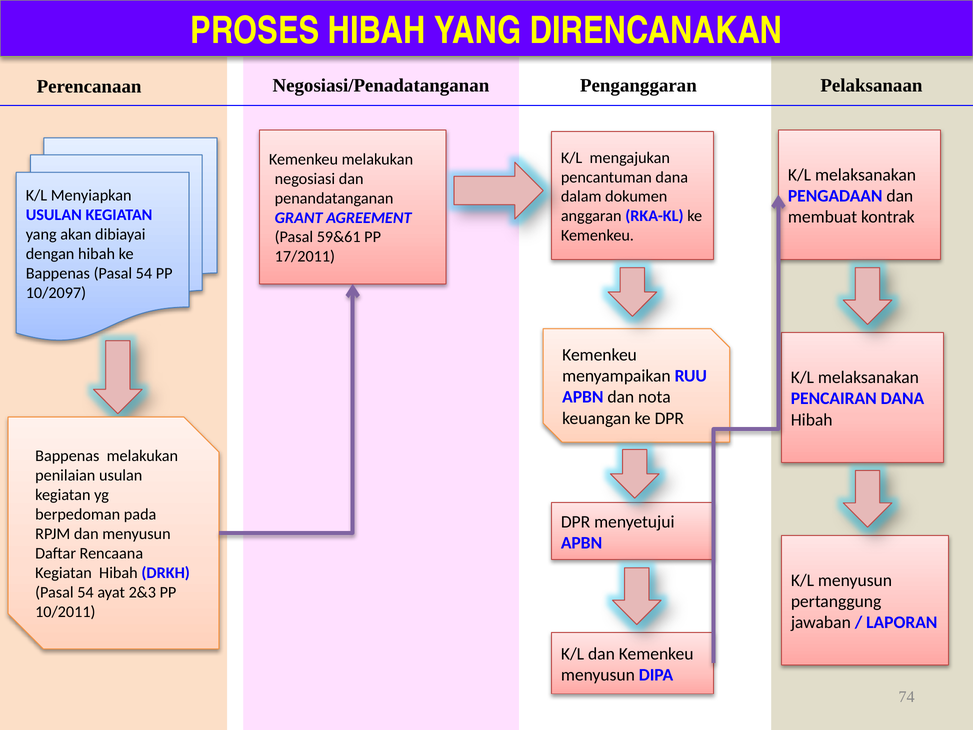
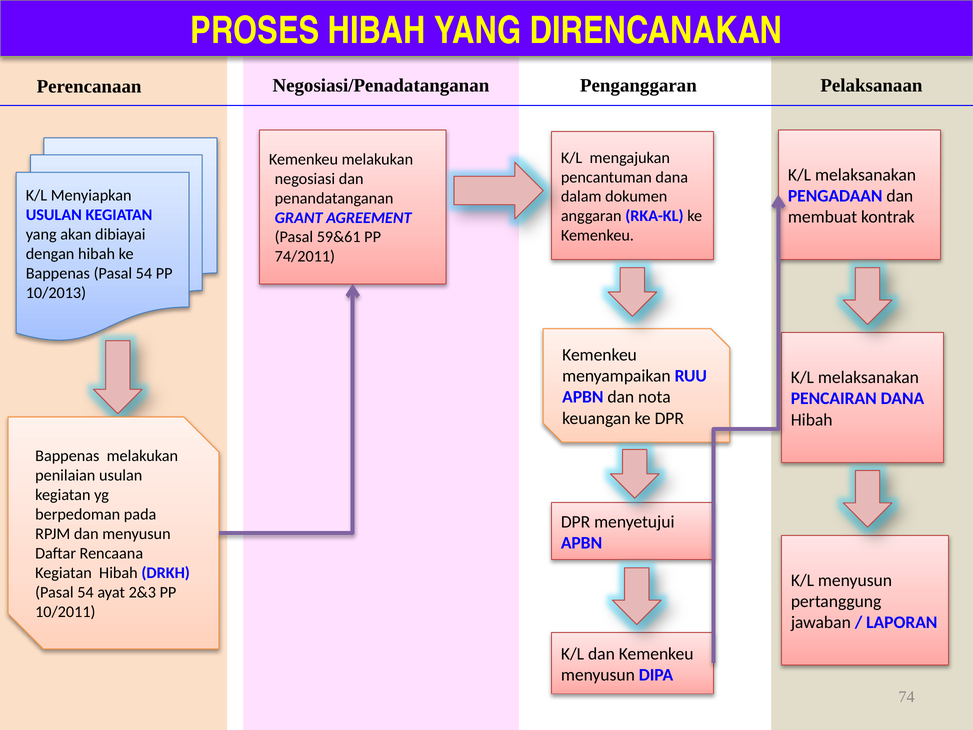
17/2011: 17/2011 -> 74/2011
10/2097: 10/2097 -> 10/2013
